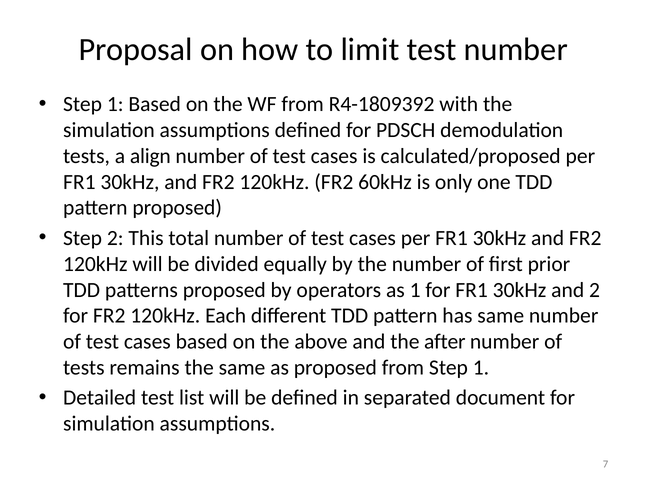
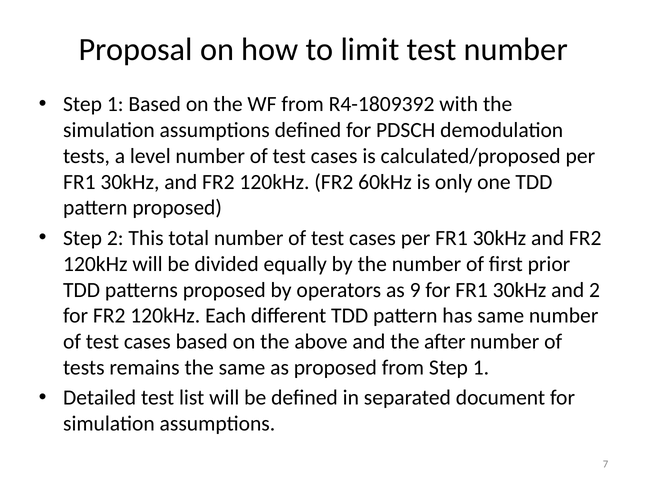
align: align -> level
as 1: 1 -> 9
